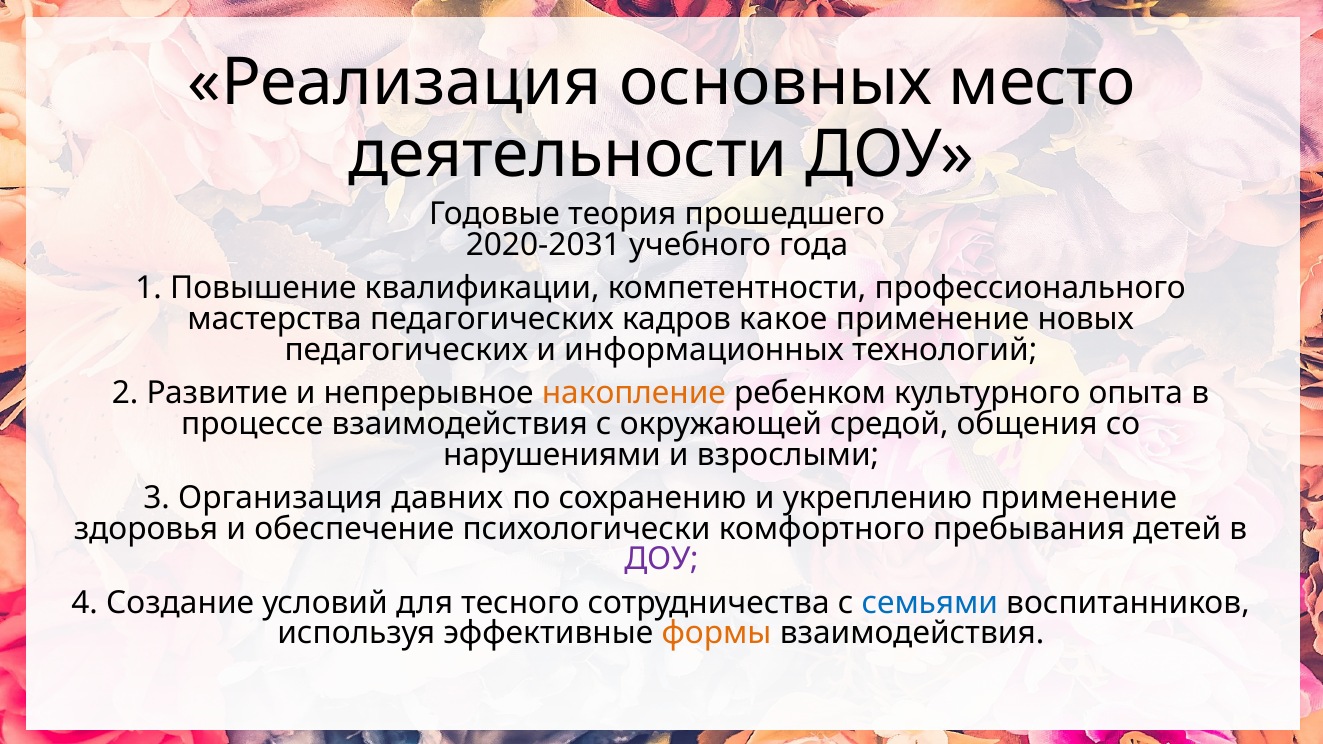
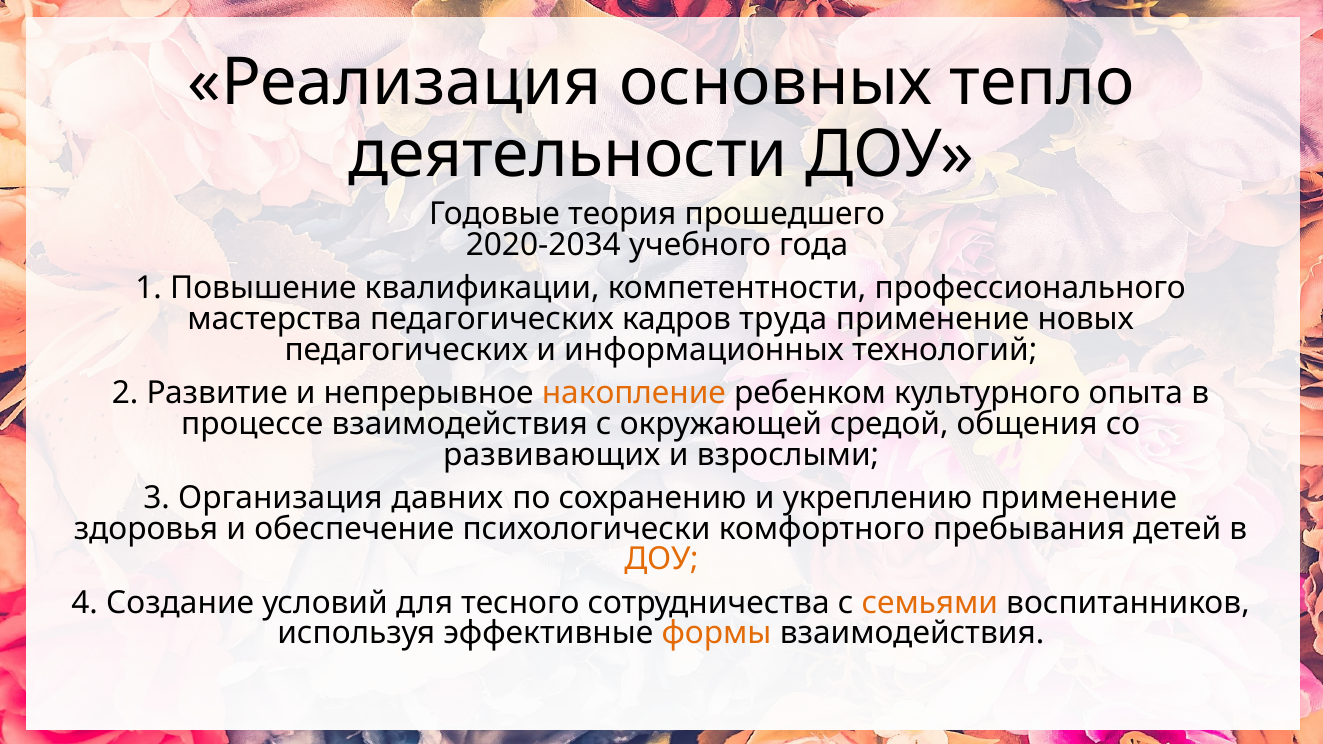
место: место -> тепло
2020-2031: 2020-2031 -> 2020-2034
какое: какое -> труда
нарушениями: нарушениями -> развивающих
ДОУ at (662, 560) colour: purple -> orange
семьями colour: blue -> orange
